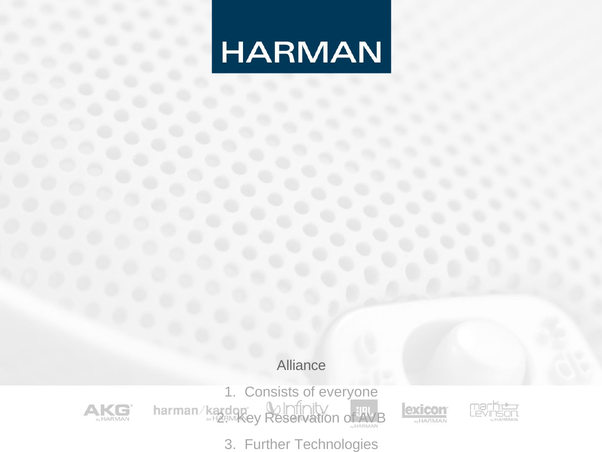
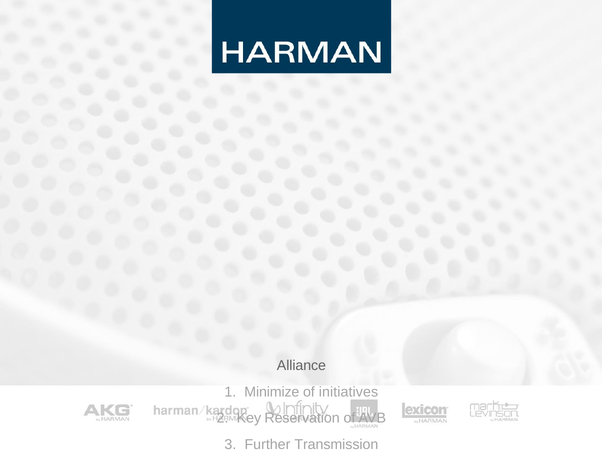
Consists: Consists -> Minimize
everyone: everyone -> initiatives
Technologies: Technologies -> Transmission
